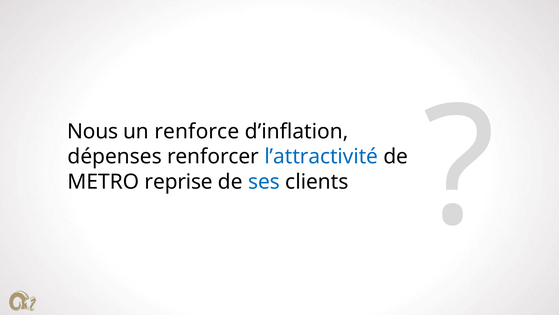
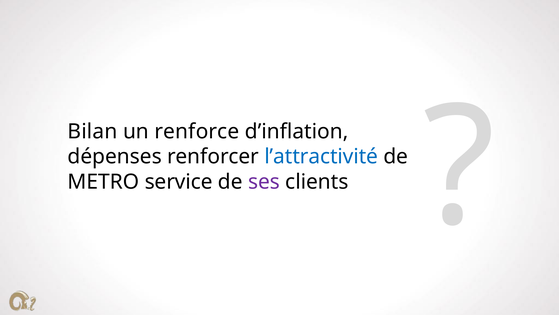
Nous: Nous -> Bilan
reprise: reprise -> service
ses colour: blue -> purple
